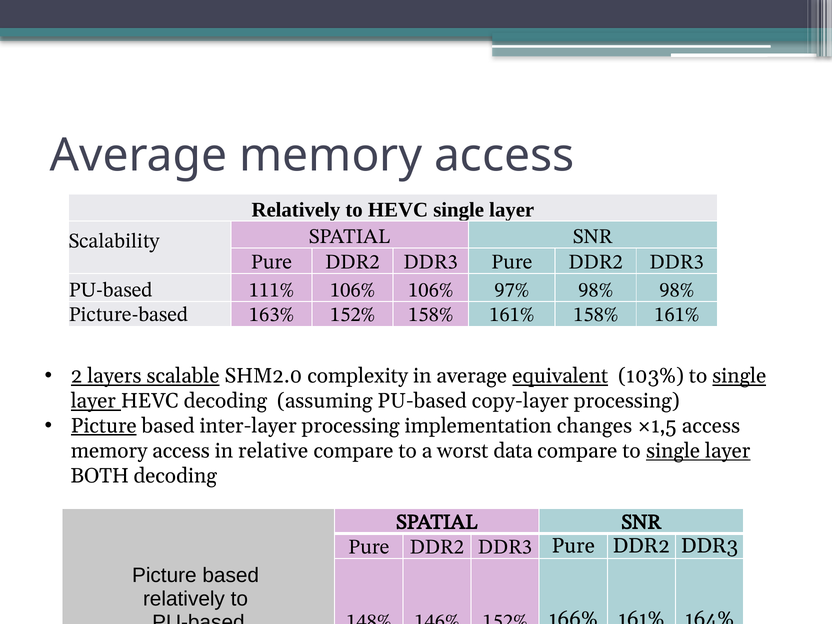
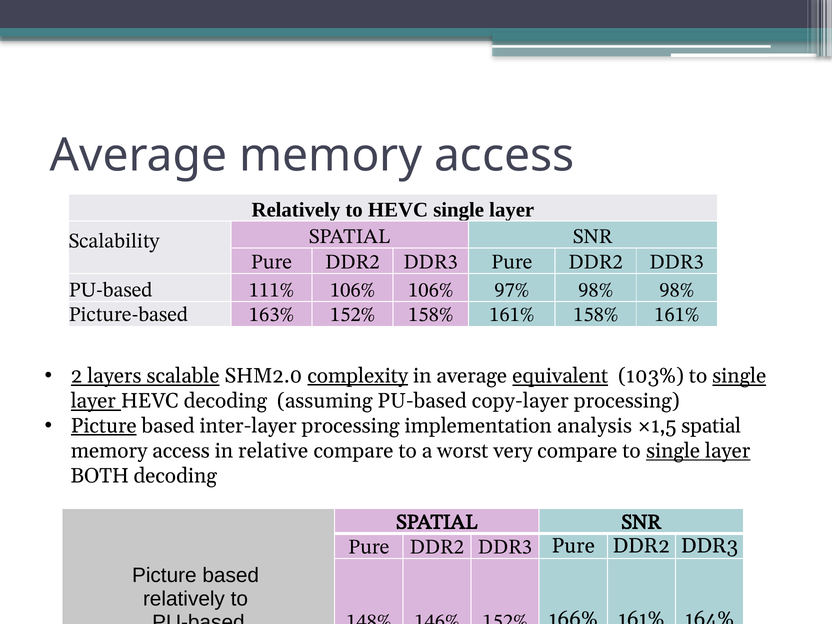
complexity underline: none -> present
changes: changes -> analysis
×1,5 access: access -> spatial
data: data -> very
